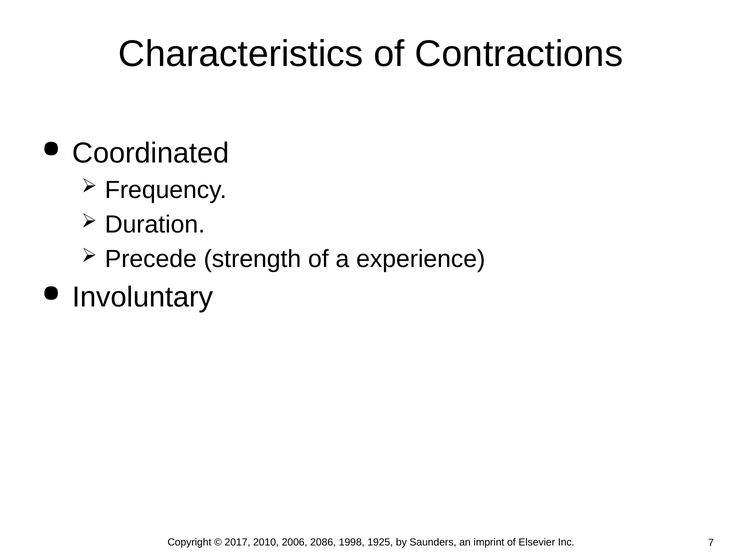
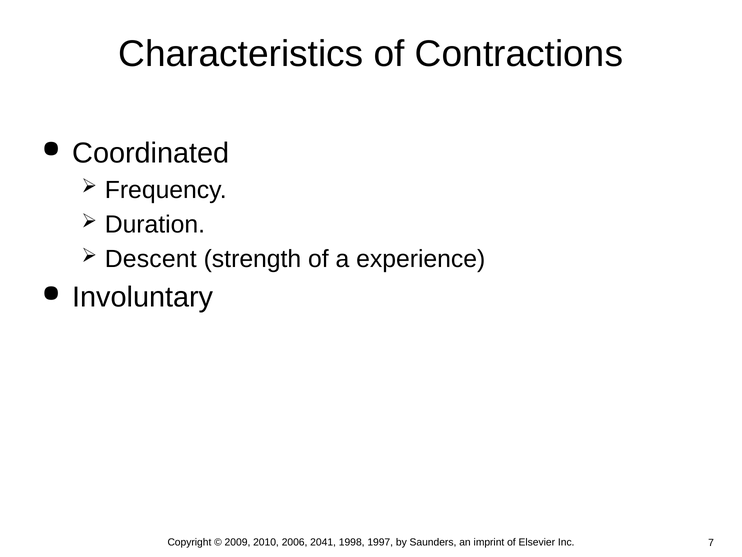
Precede: Precede -> Descent
2017: 2017 -> 2009
2086: 2086 -> 2041
1925: 1925 -> 1997
